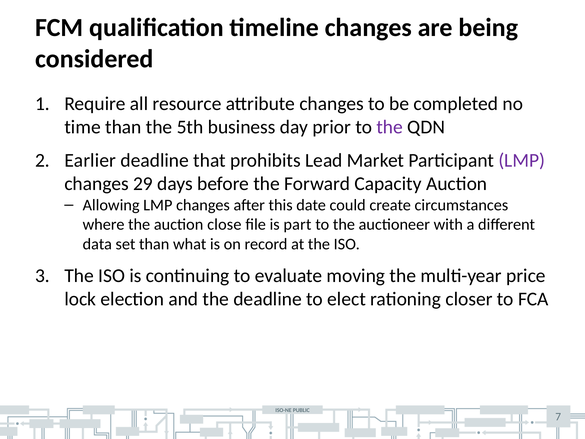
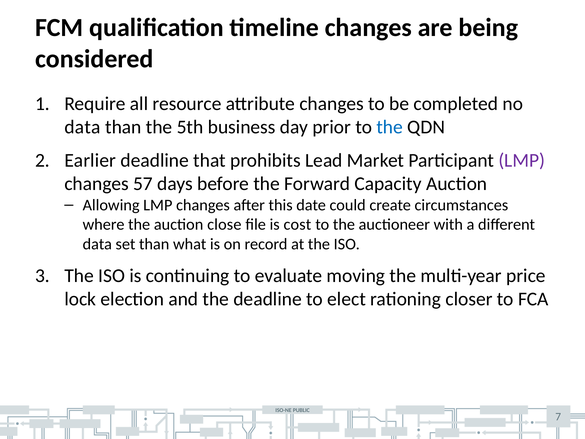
time at (83, 127): time -> data
the at (390, 127) colour: purple -> blue
29: 29 -> 57
part: part -> cost
